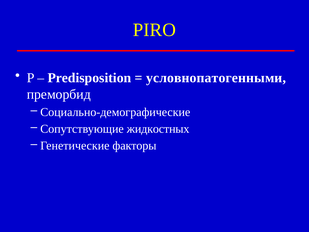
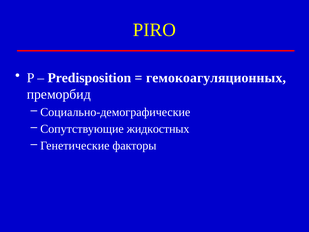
условнопатогенными: условнопатогенными -> гемокоагуляционных
